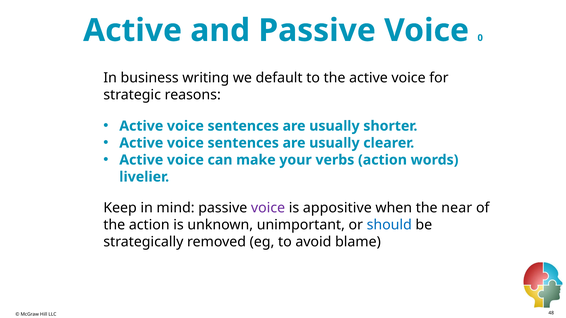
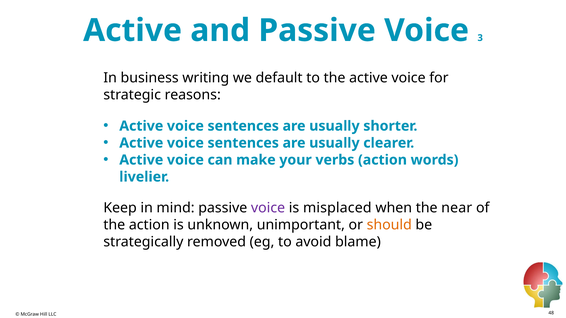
0: 0 -> 3
appositive: appositive -> misplaced
should colour: blue -> orange
